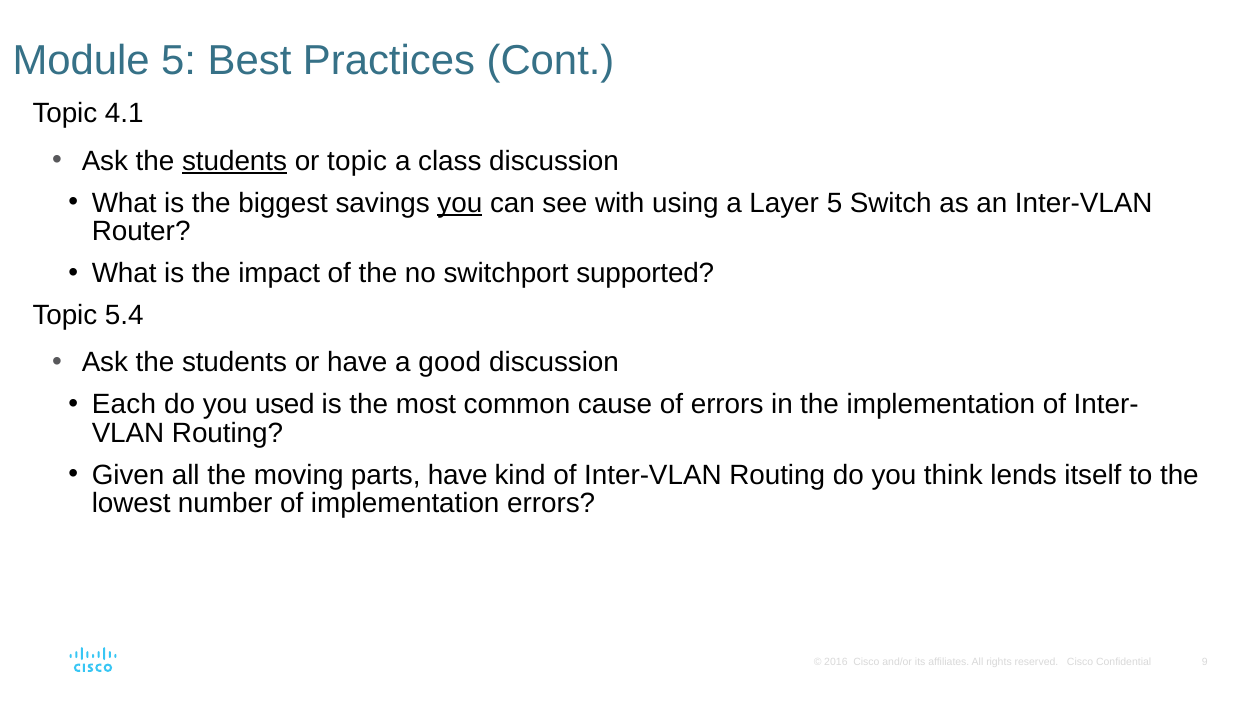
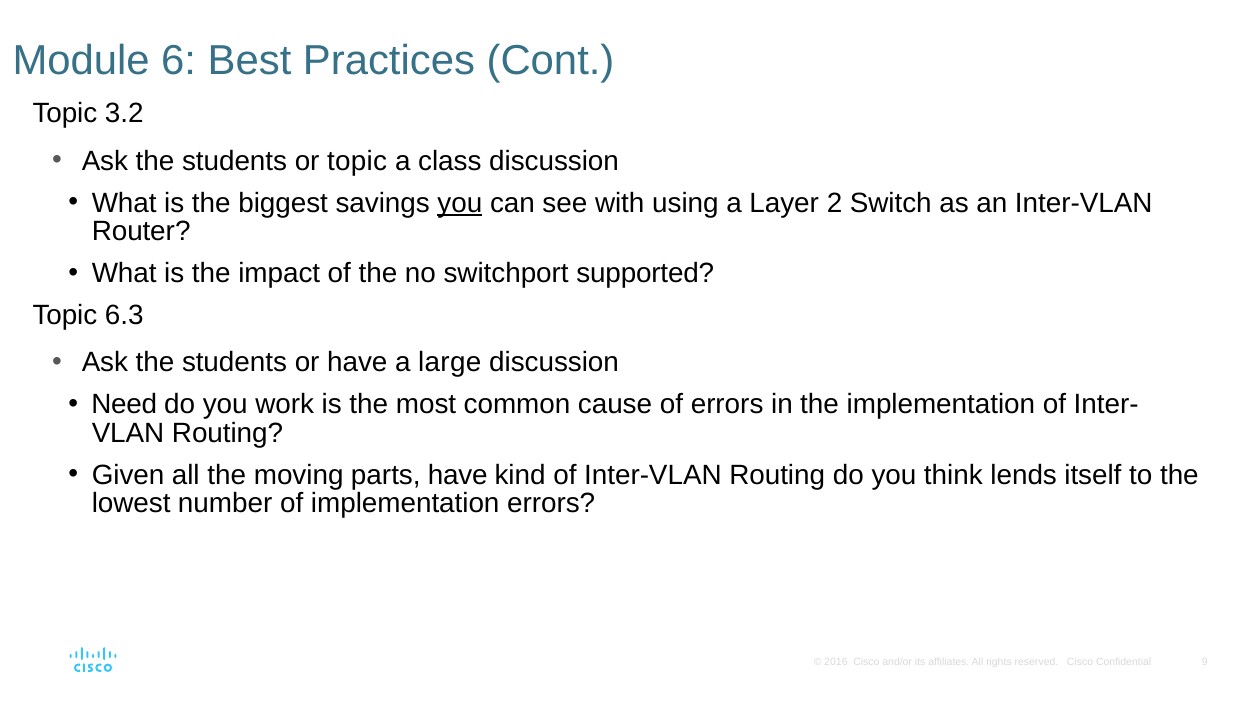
Module 5: 5 -> 6
4.1: 4.1 -> 3.2
students at (235, 161) underline: present -> none
Layer 5: 5 -> 2
5.4: 5.4 -> 6.3
good: good -> large
Each: Each -> Need
used: used -> work
